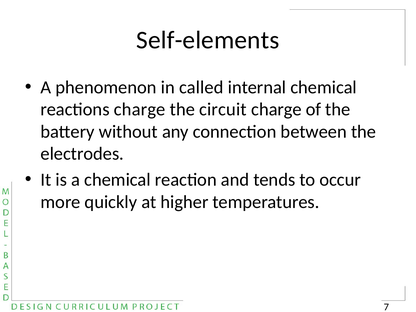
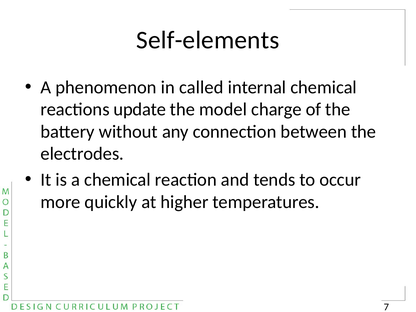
reactions charge: charge -> update
circuit: circuit -> model
